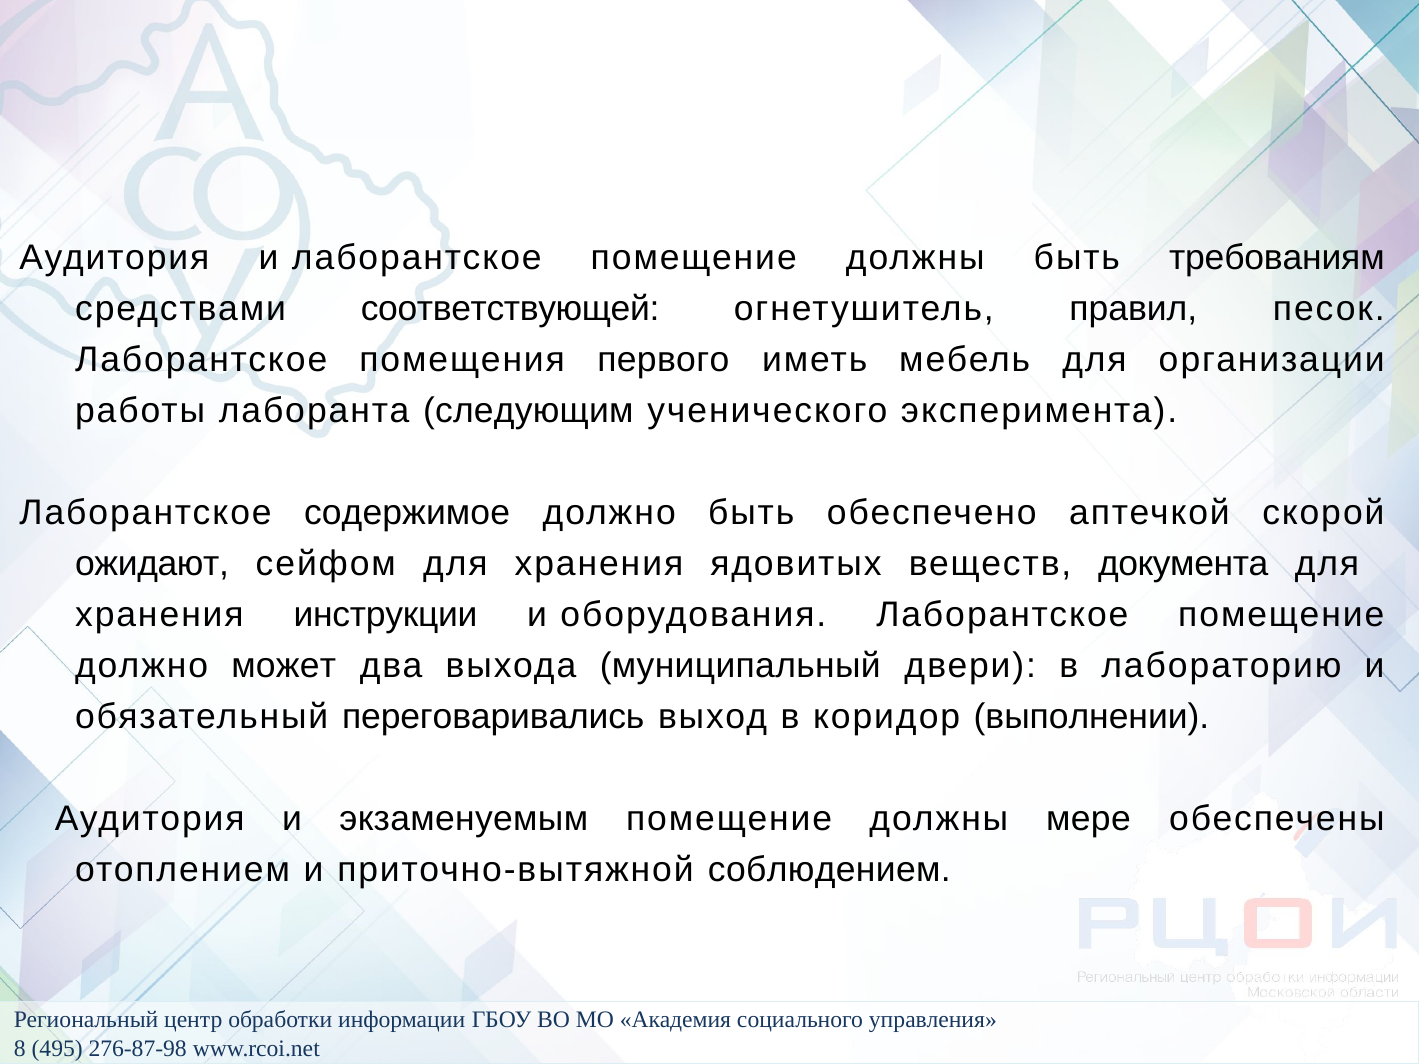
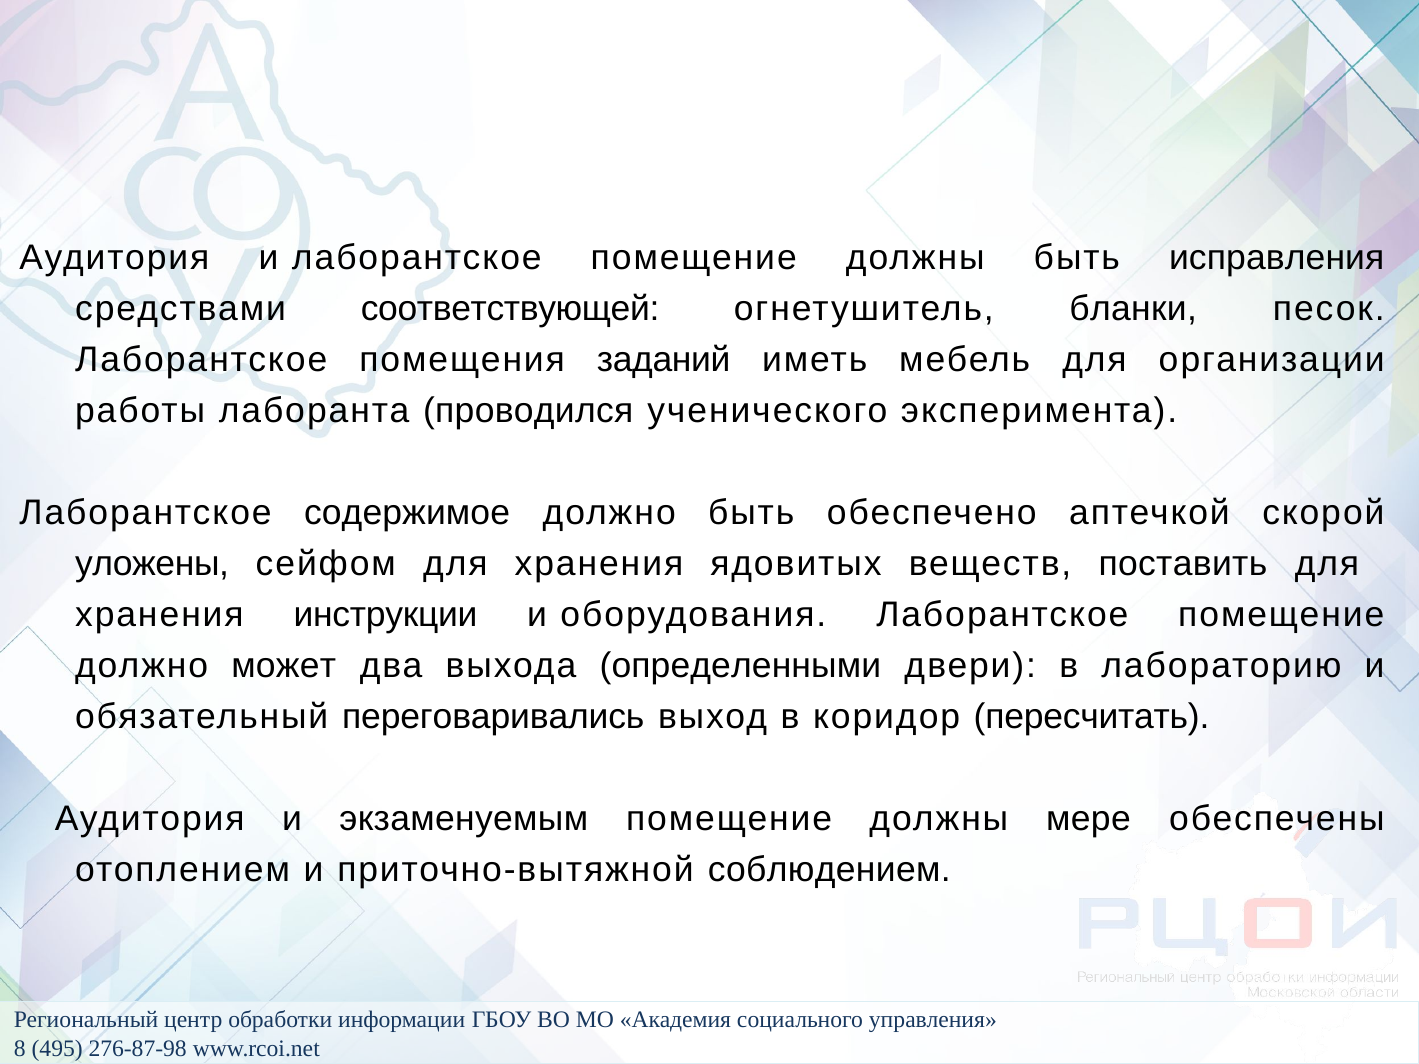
требованиям: требованиям -> исправления
правил: правил -> бланки
первого: первого -> заданий
следующим: следующим -> проводился
ожидают: ожидают -> уложены
документа: документа -> поставить
муниципальный: муниципальный -> определенными
выполнении: выполнении -> пересчитать
